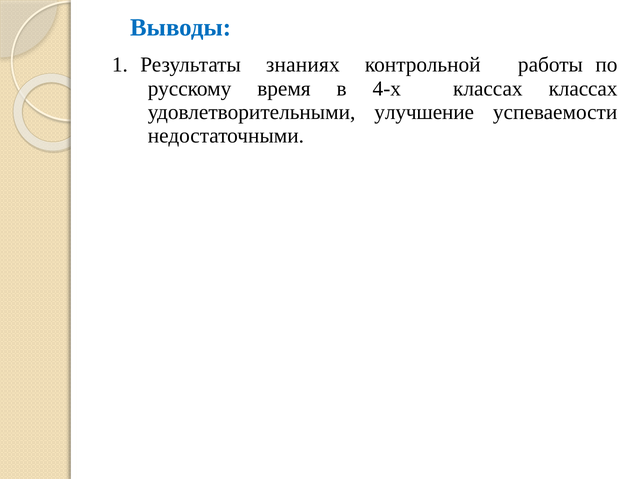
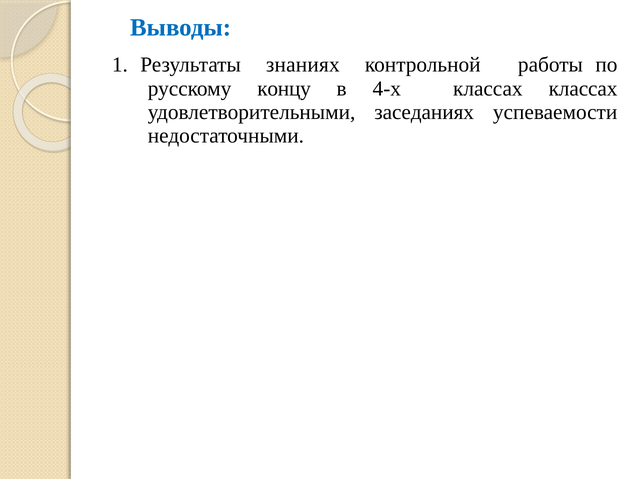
время: время -> концу
улучшение: улучшение -> заседаниях
